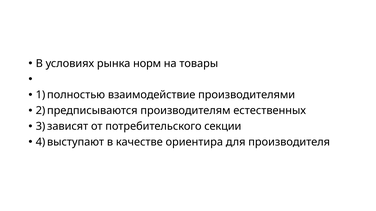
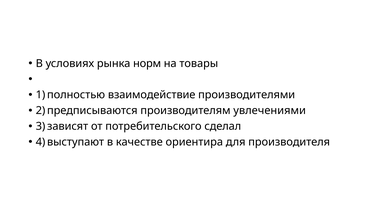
естественных: естественных -> увлечениями
секции: секции -> сделал
